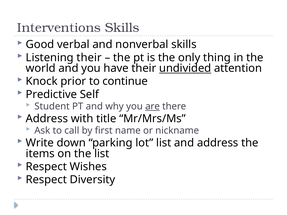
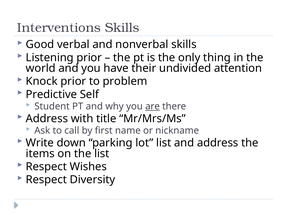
Listening their: their -> prior
undivided underline: present -> none
continue: continue -> problem
